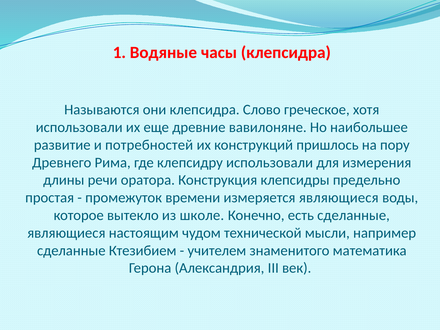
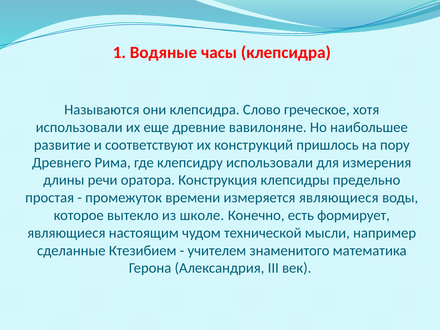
потребностей: потребностей -> соответствуют
есть сделанные: сделанные -> формирует
